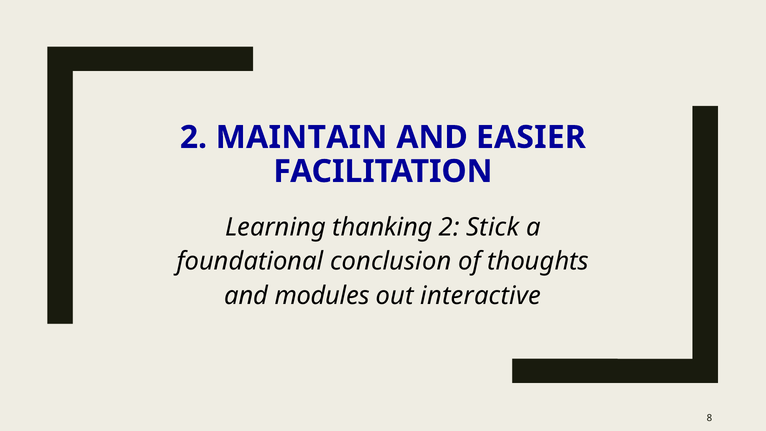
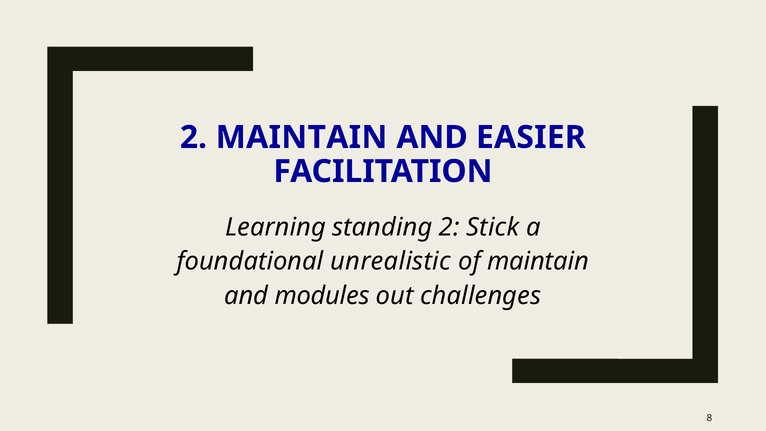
thanking: thanking -> standing
conclusion: conclusion -> unrealistic
of thoughts: thoughts -> maintain
interactive: interactive -> challenges
